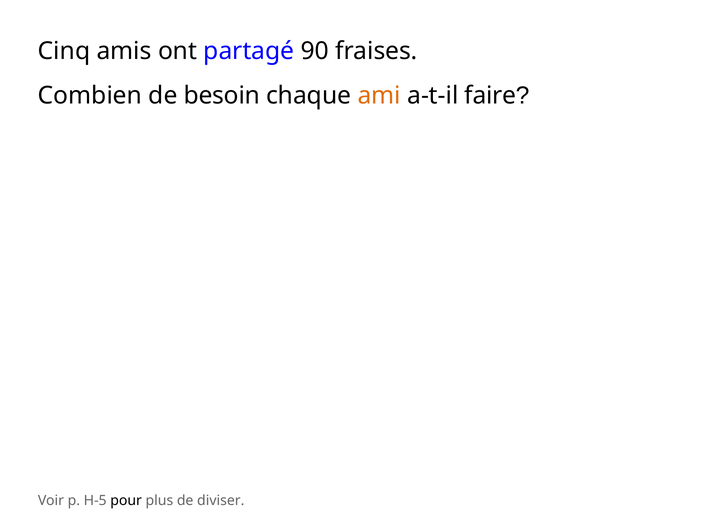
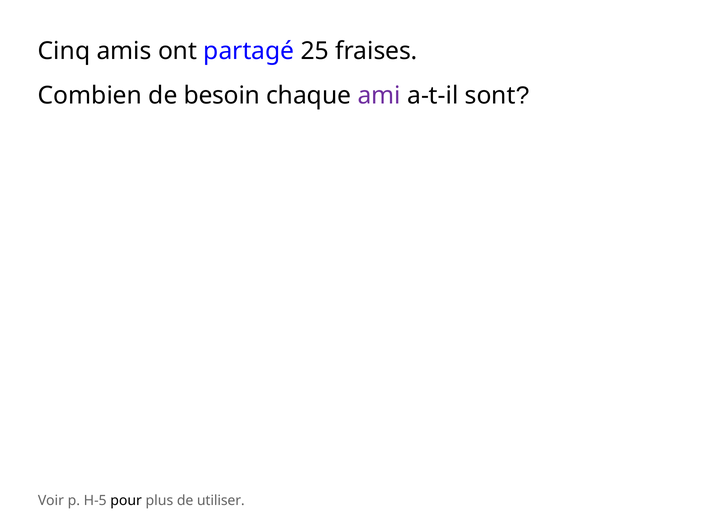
90: 90 -> 25
ami colour: orange -> purple
faire: faire -> sont
diviser: diviser -> utiliser
